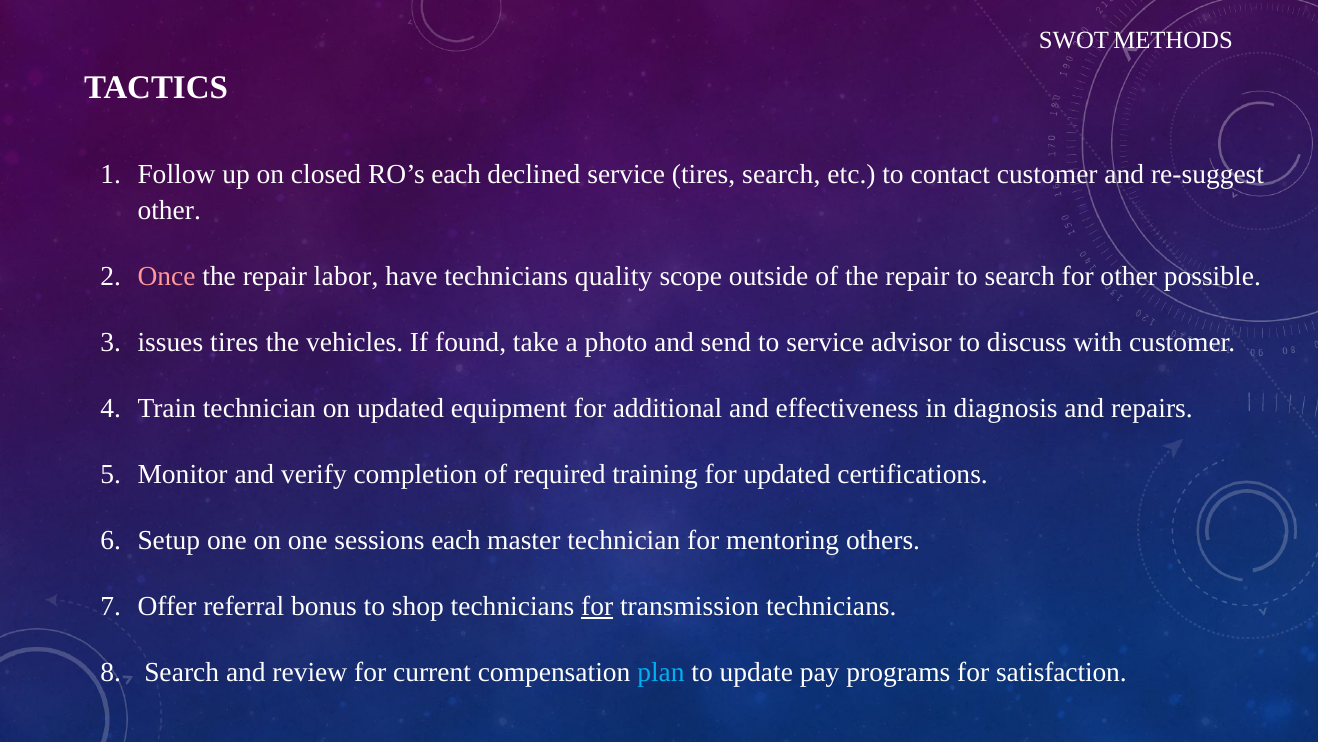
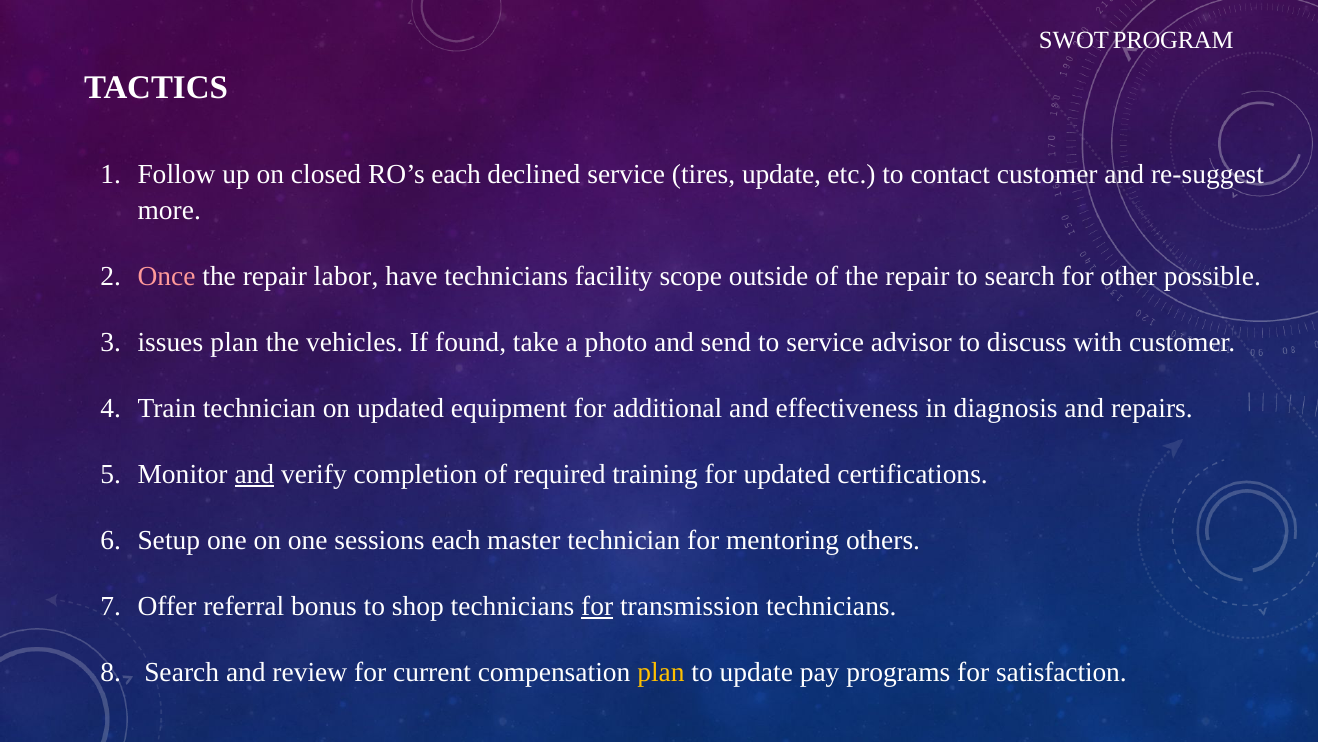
METHODS: METHODS -> PROGRAM
tires search: search -> update
other at (169, 210): other -> more
quality: quality -> facility
issues tires: tires -> plan
and at (254, 474) underline: none -> present
plan at (661, 672) colour: light blue -> yellow
